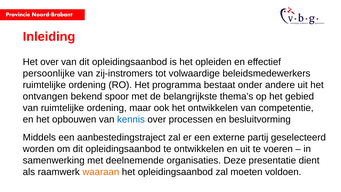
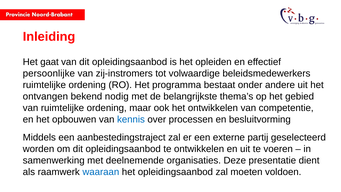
Het over: over -> gaat
spoor: spoor -> nodig
waaraan colour: orange -> blue
